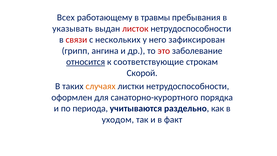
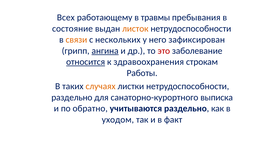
указывать: указывать -> состояние
листок colour: red -> orange
связи colour: red -> orange
ангина underline: none -> present
соответствующие: соответствующие -> здравоохранения
Скорой: Скорой -> Работы
оформлен at (72, 97): оформлен -> раздельно
порядка: порядка -> выписка
периода: периода -> обратно
